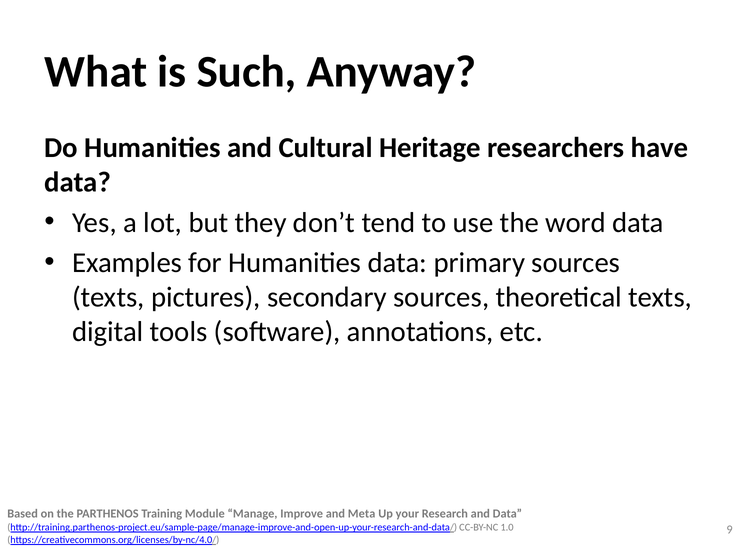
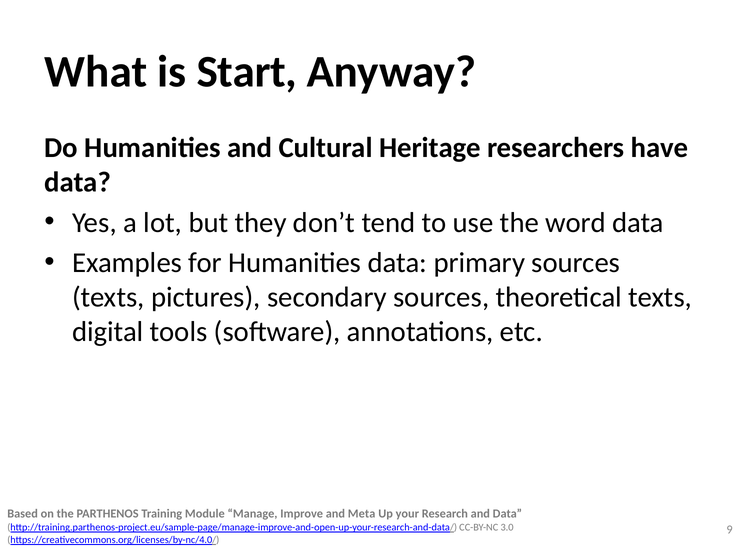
Such: Such -> Start
1.0: 1.0 -> 3.0
